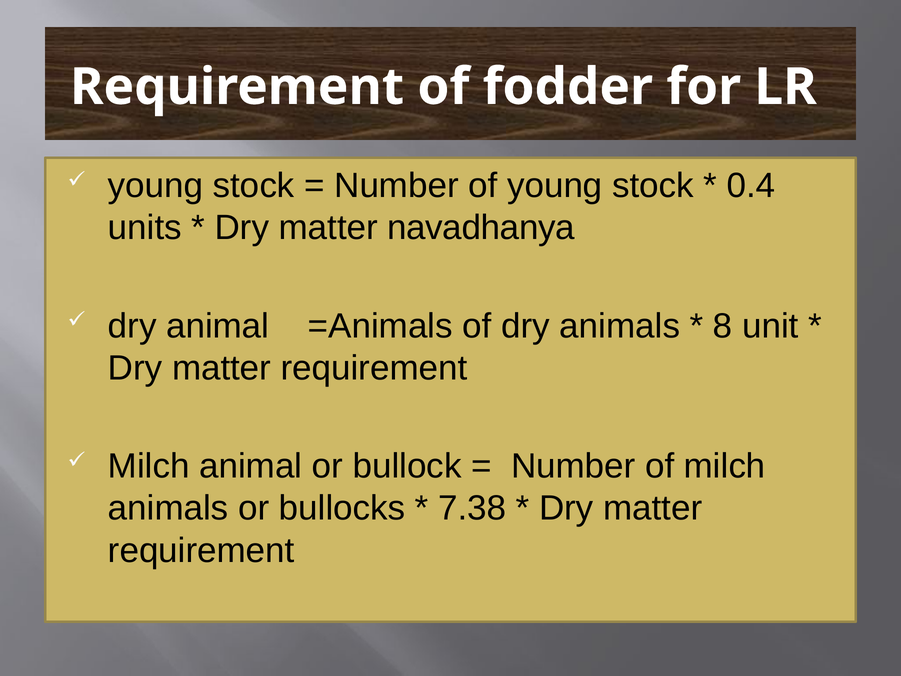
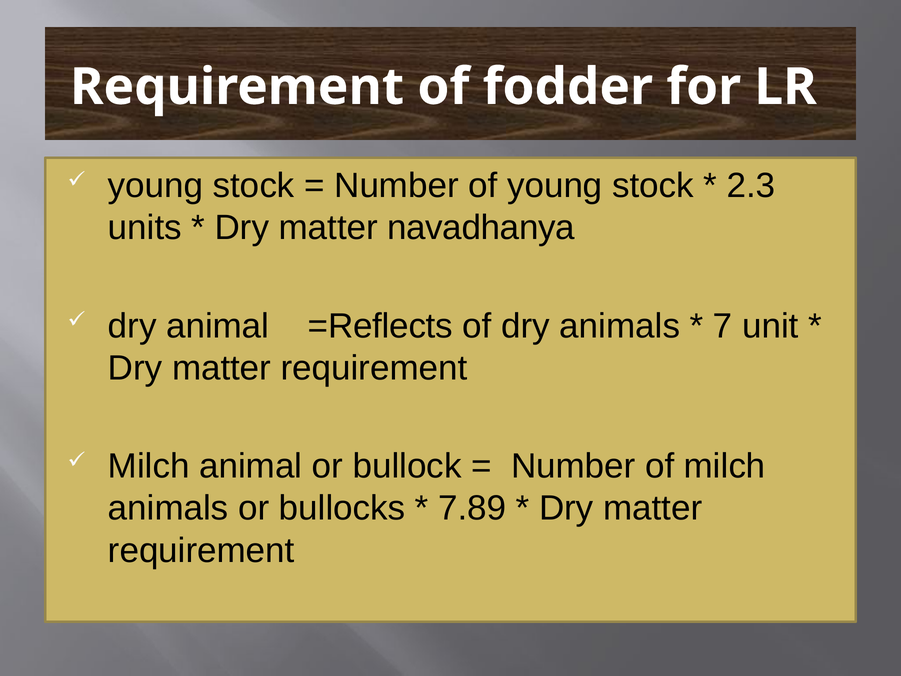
0.4: 0.4 -> 2.3
=Animals: =Animals -> =Reflects
8: 8 -> 7
7.38: 7.38 -> 7.89
